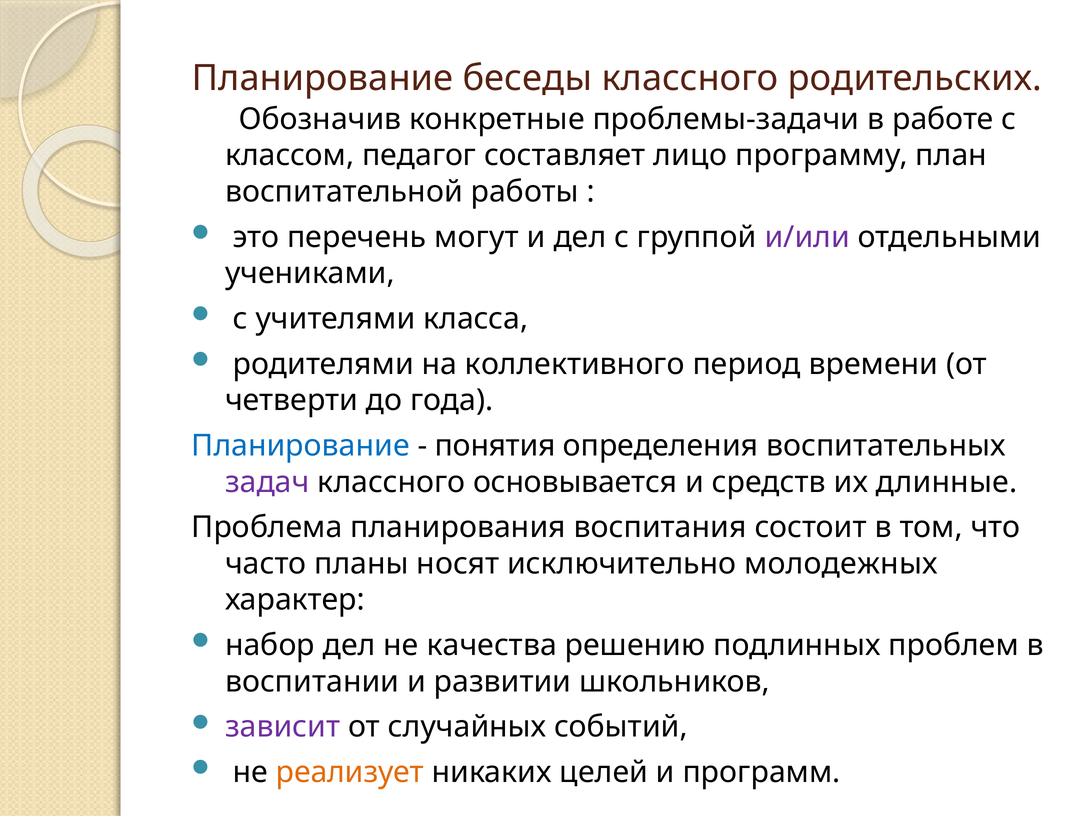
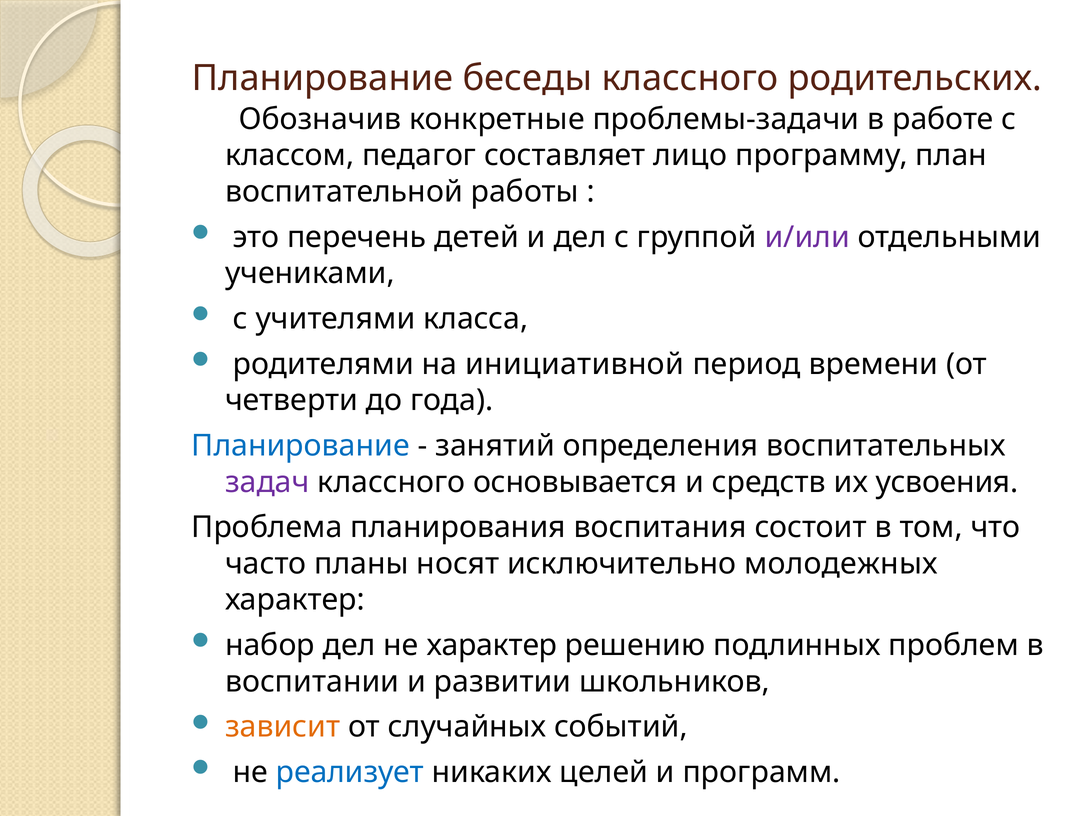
могут: могут -> детей
коллективного: коллективного -> инициативной
понятия: понятия -> занятий
длинные: длинные -> усвоения
не качества: качества -> характер
зависит colour: purple -> orange
реализует colour: orange -> blue
